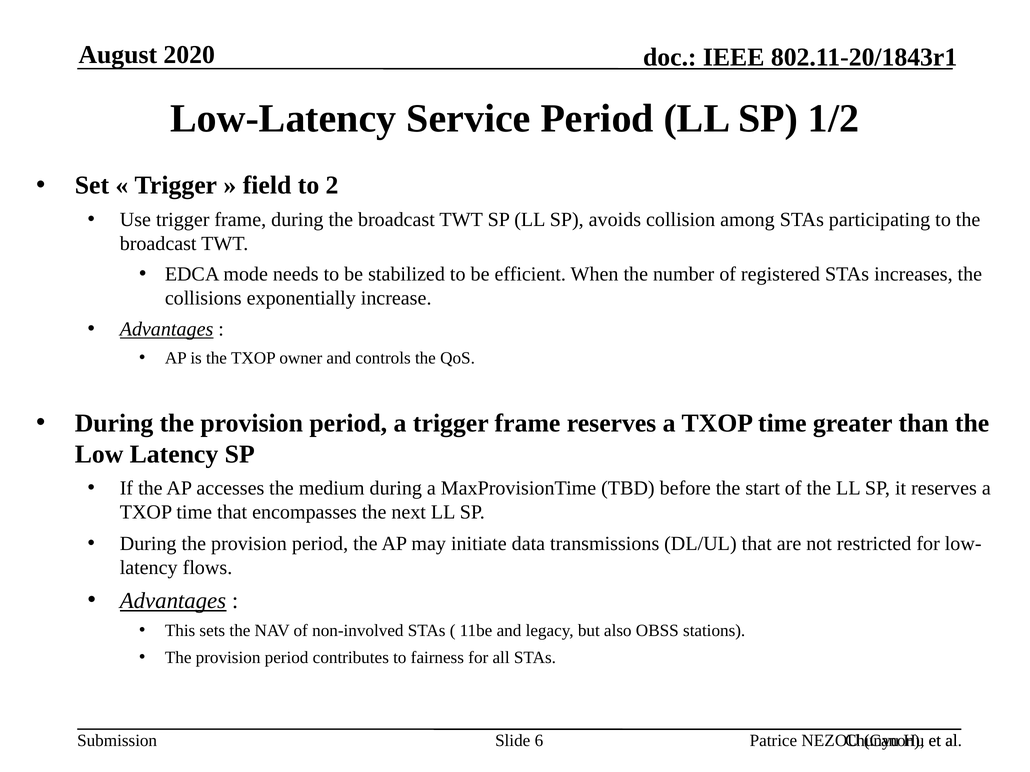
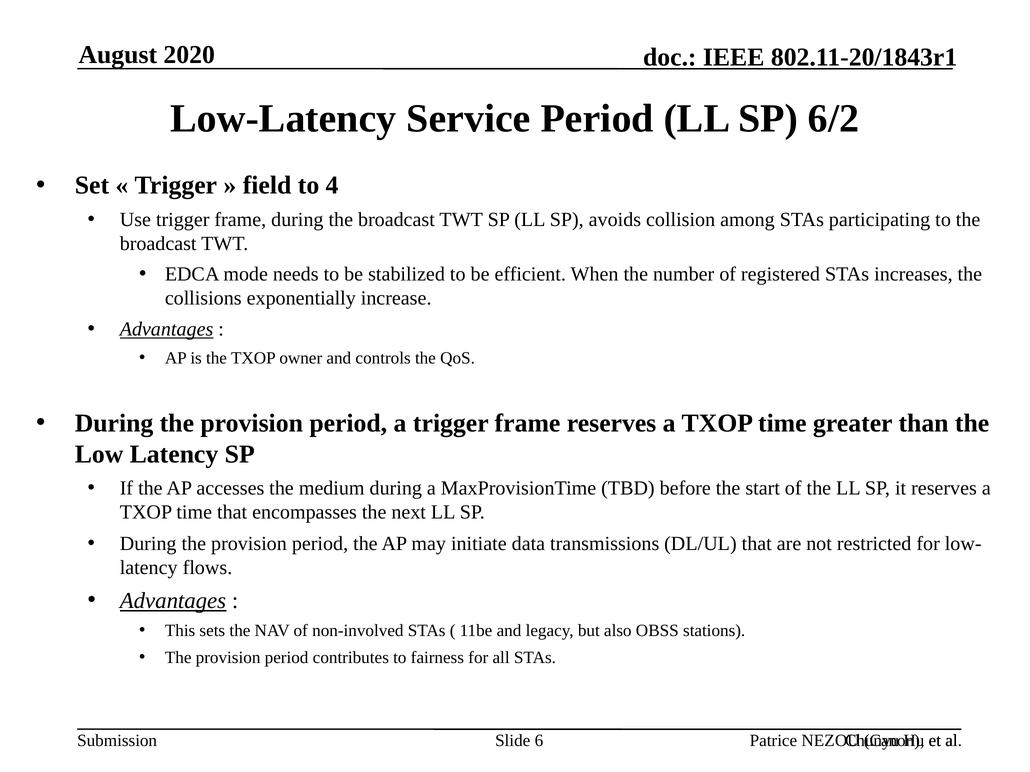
1/2: 1/2 -> 6/2
2: 2 -> 4
